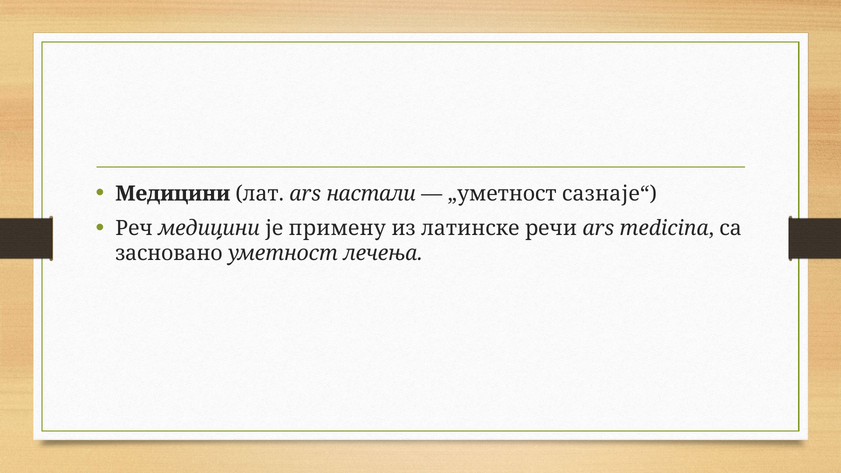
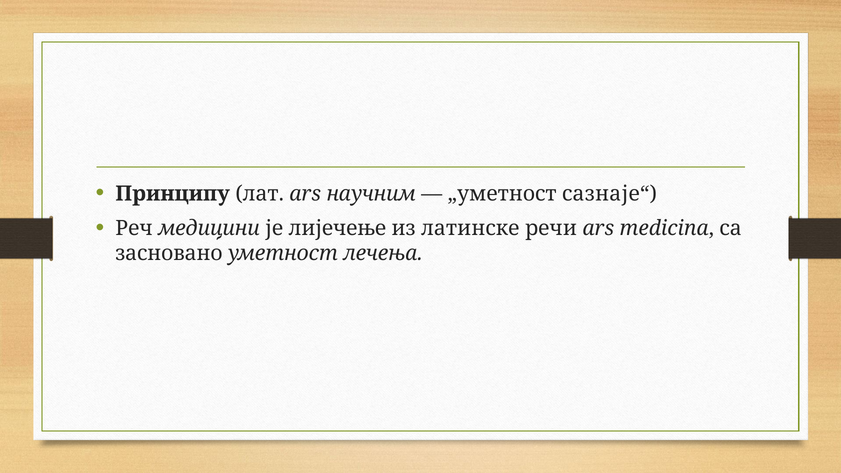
Медицини at (173, 194): Медицини -> Принципу
настали: настали -> научним
примену: примену -> лијечење
